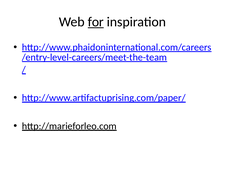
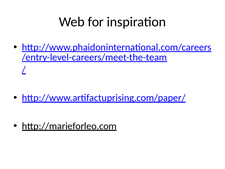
for underline: present -> none
